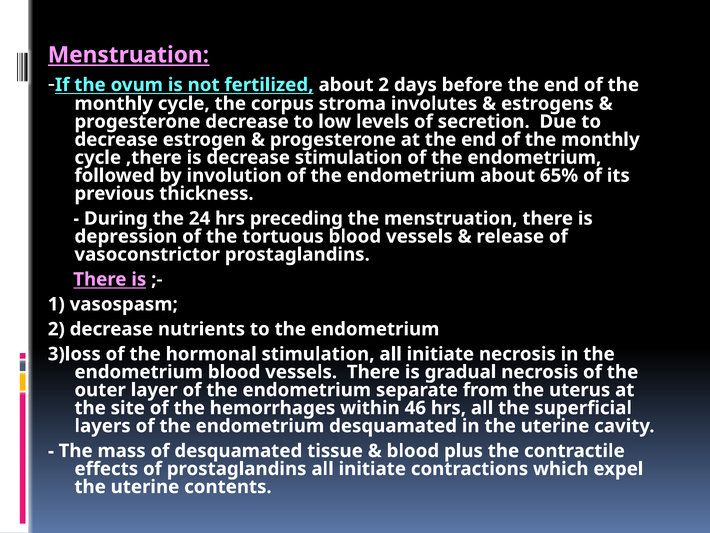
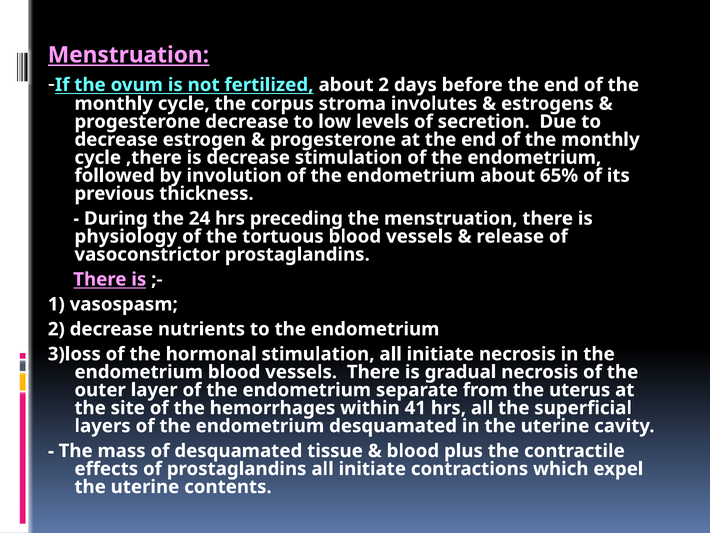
depression: depression -> physiology
46: 46 -> 41
